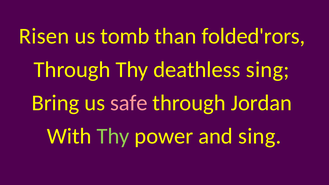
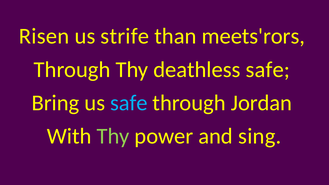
tomb: tomb -> strife
folded'rors: folded'rors -> meets'rors
deathless sing: sing -> safe
safe at (129, 103) colour: pink -> light blue
